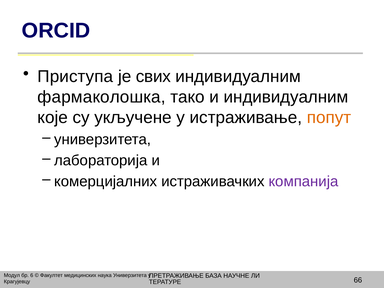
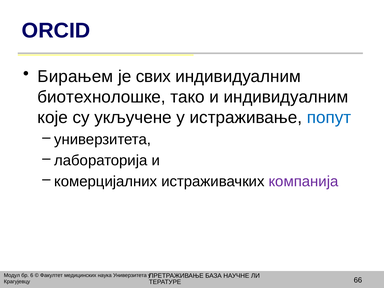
Приступа: Приступа -> Бирањем
фармаколошка: фармаколошка -> биотехнолошке
попут colour: orange -> blue
